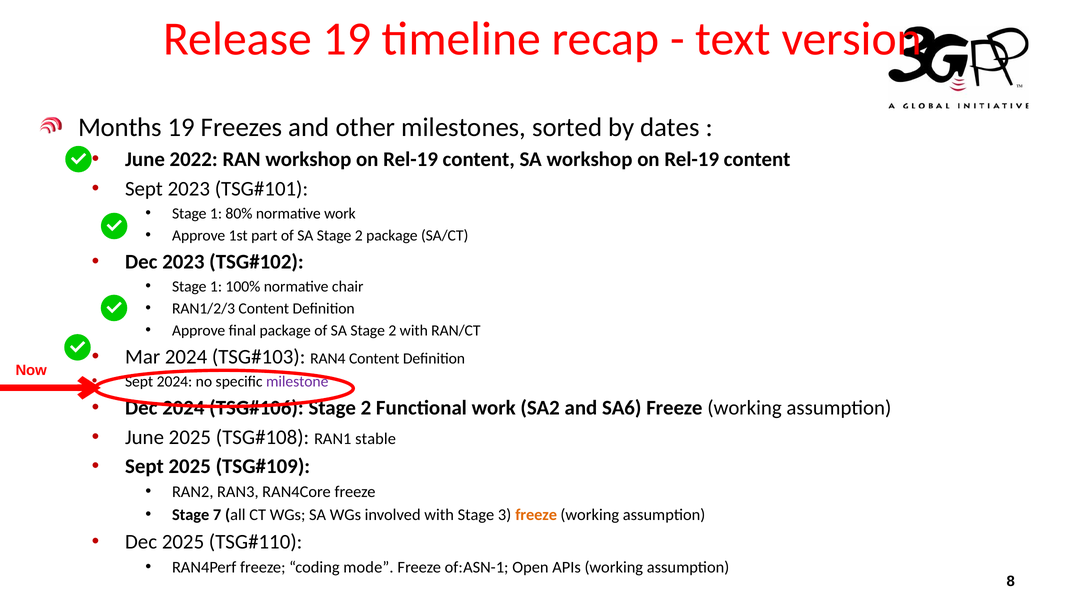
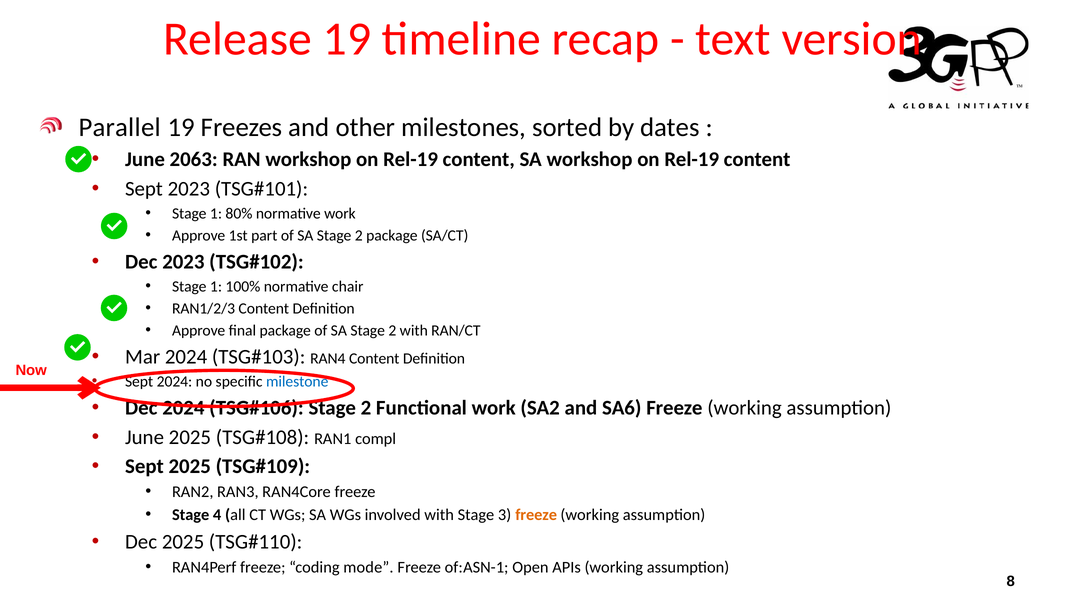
Months: Months -> Parallel
2022: 2022 -> 2063
milestone colour: purple -> blue
stable: stable -> compl
7: 7 -> 4
